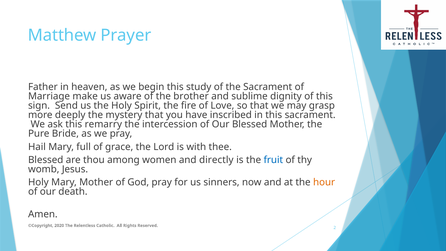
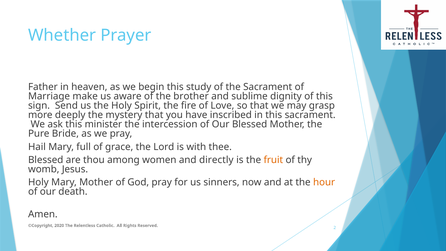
Matthew: Matthew -> Whether
remarry: remarry -> minister
fruit colour: blue -> orange
